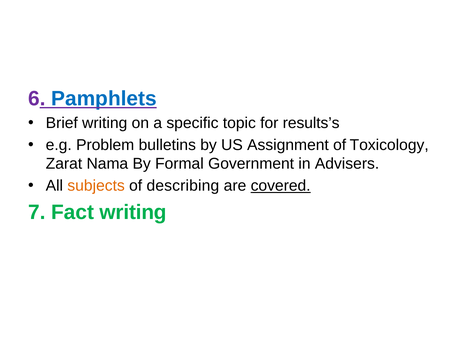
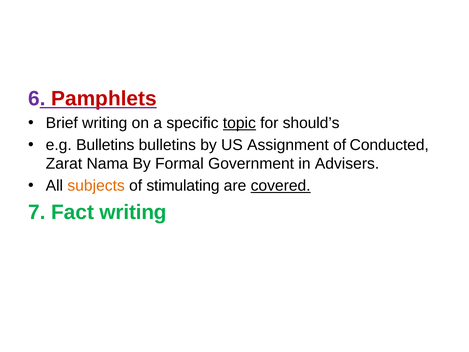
Pamphlets colour: blue -> red
topic underline: none -> present
results’s: results’s -> should’s
e.g Problem: Problem -> Bulletins
Toxicology: Toxicology -> Conducted
describing: describing -> stimulating
